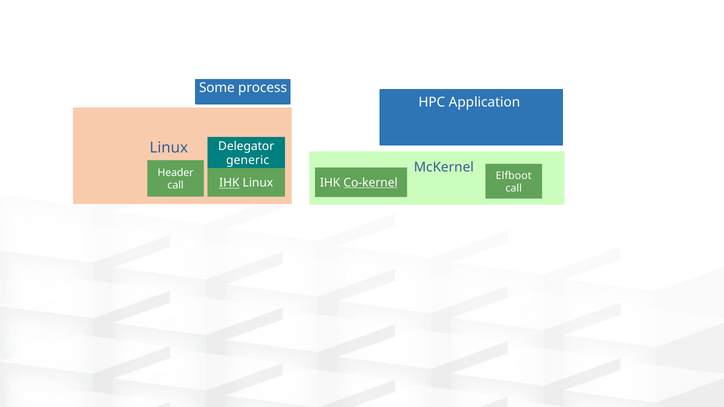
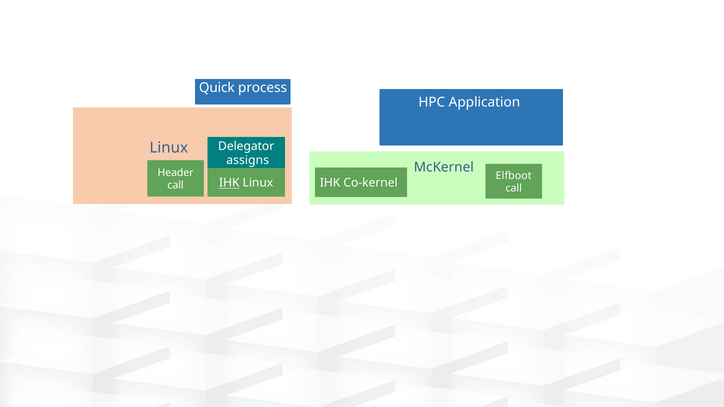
Some: Some -> Quick
generic: generic -> assigns
Co-kernel underline: present -> none
